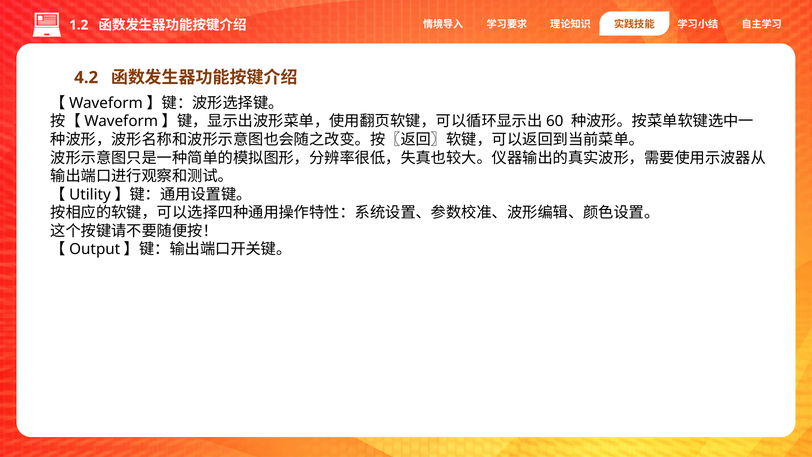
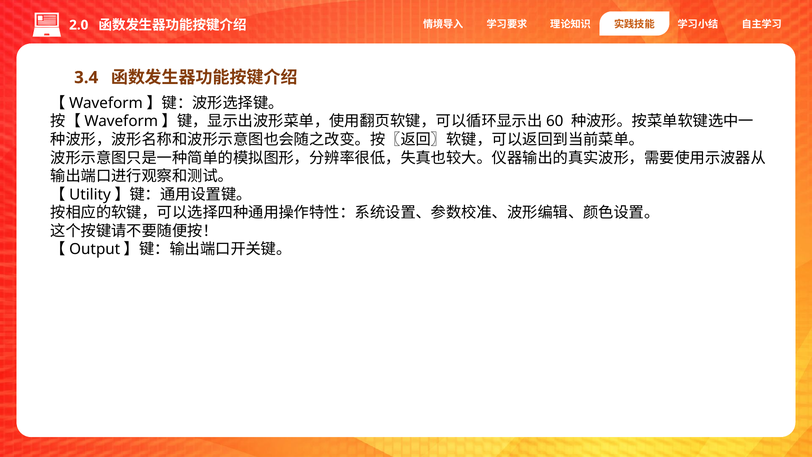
1.2: 1.2 -> 2.0
4.2: 4.2 -> 3.4
